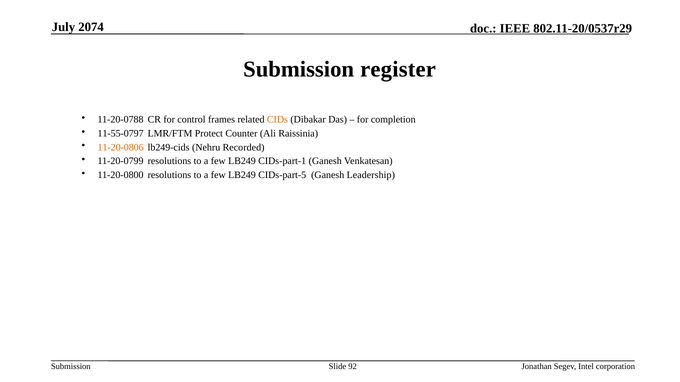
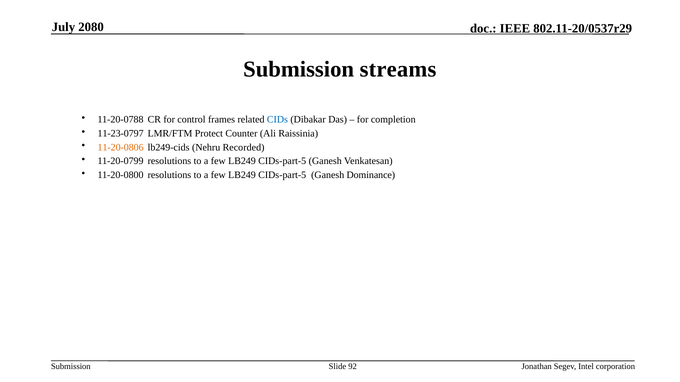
2074: 2074 -> 2080
register: register -> streams
CIDs colour: orange -> blue
11-55-0797: 11-55-0797 -> 11-23-0797
CIDs-part-1 at (282, 161): CIDs-part-1 -> CIDs-part-5
Leadership: Leadership -> Dominance
